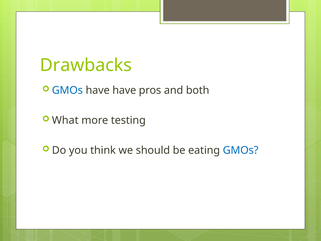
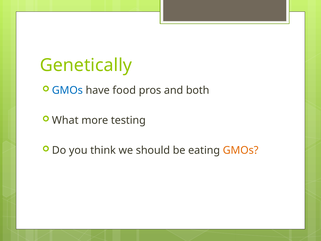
Drawbacks: Drawbacks -> Genetically
have have: have -> food
GMOs at (241, 150) colour: blue -> orange
